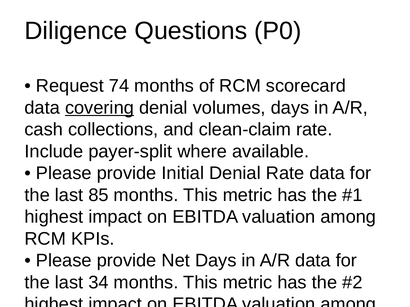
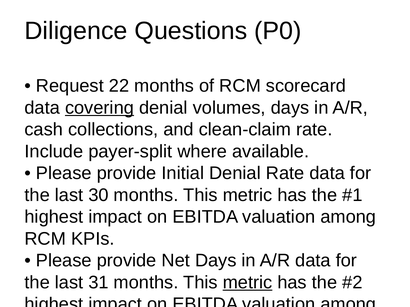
74: 74 -> 22
85: 85 -> 30
34: 34 -> 31
metric at (248, 283) underline: none -> present
